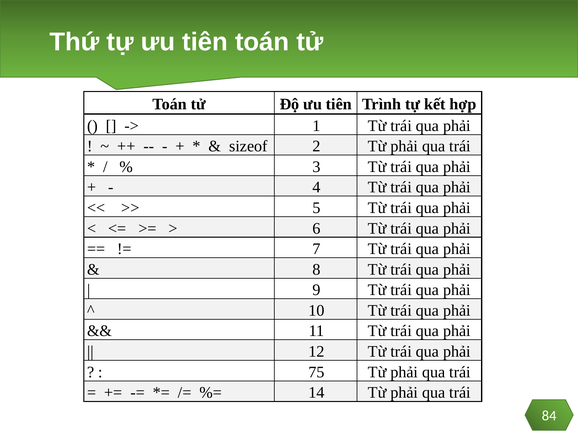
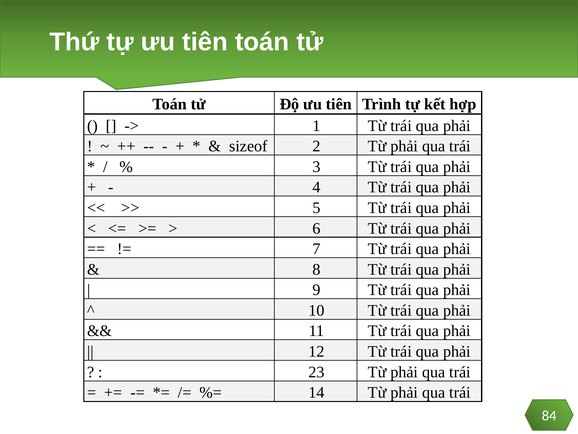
75: 75 -> 23
